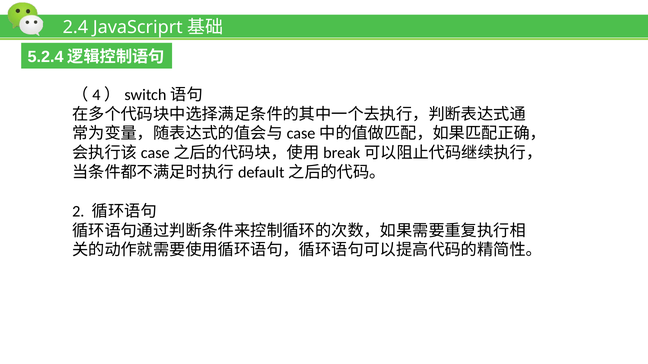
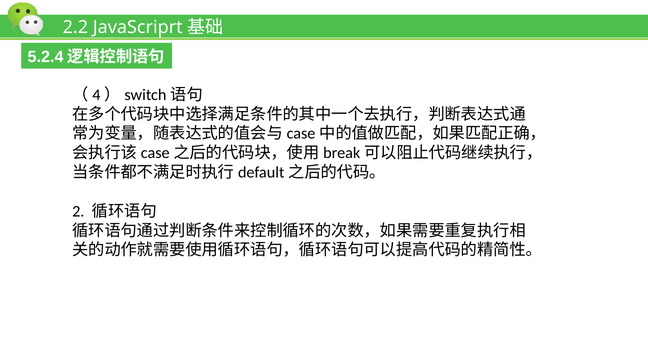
2.4: 2.4 -> 2.2
